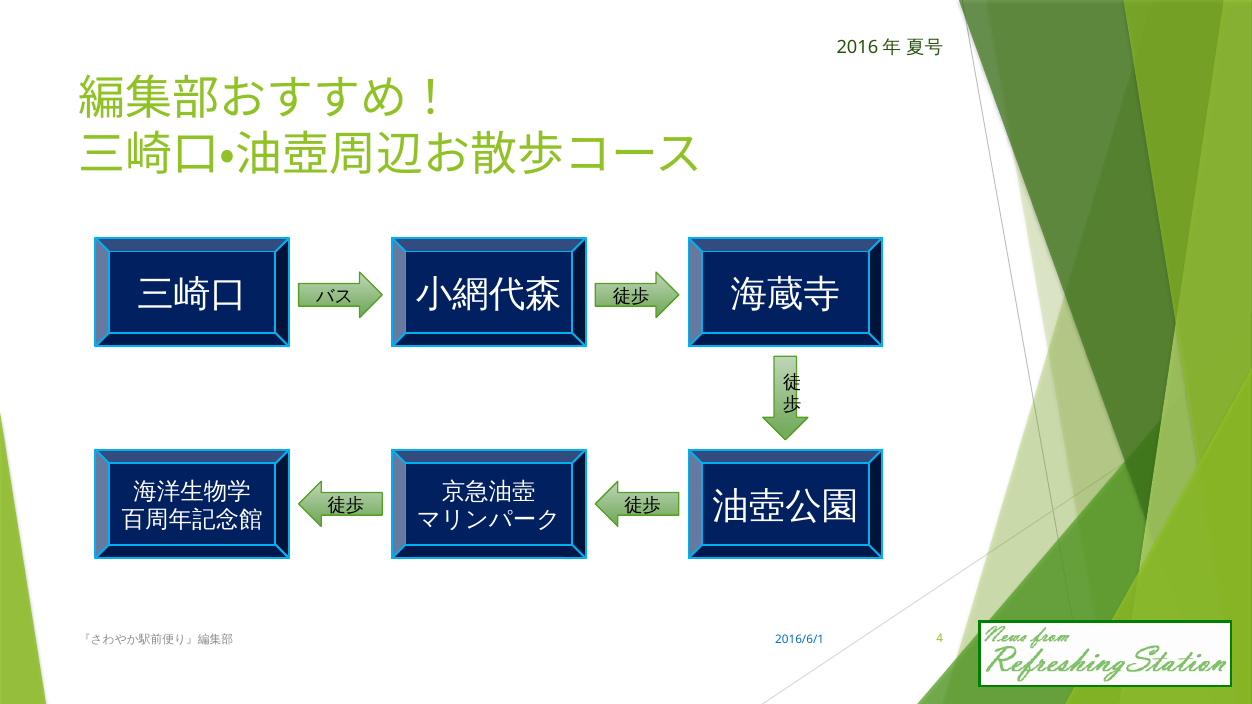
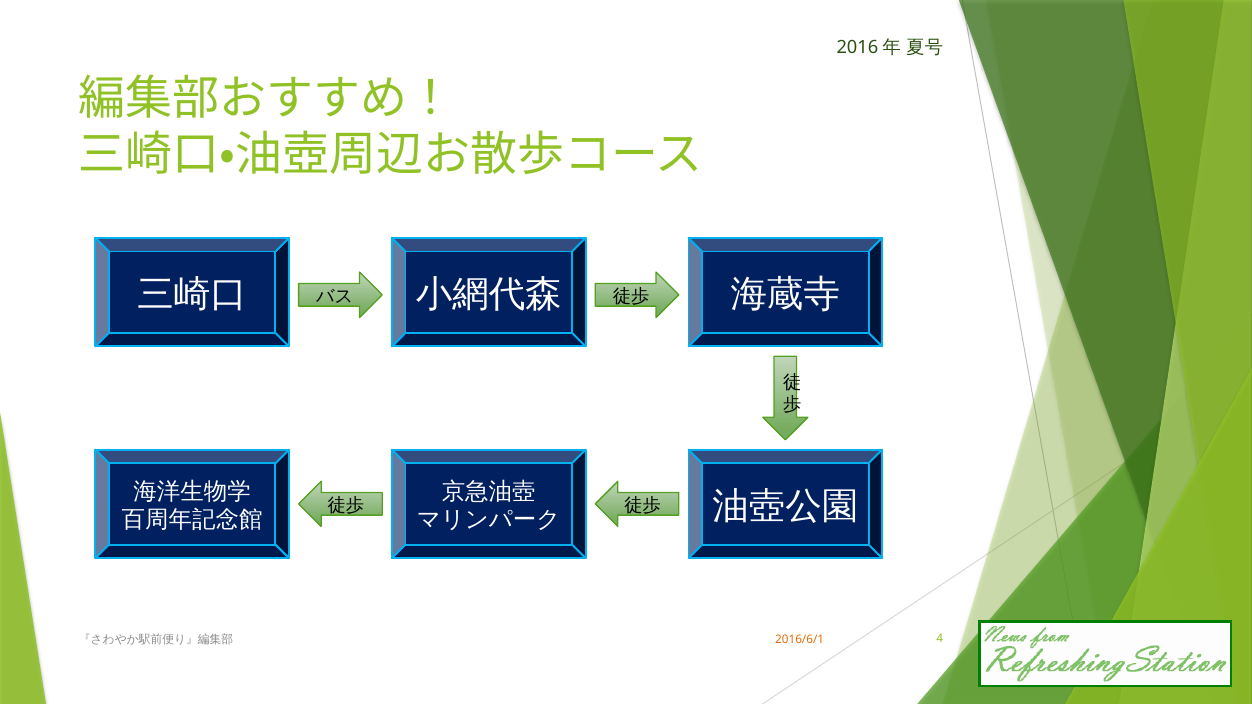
2016/6/1 colour: blue -> orange
